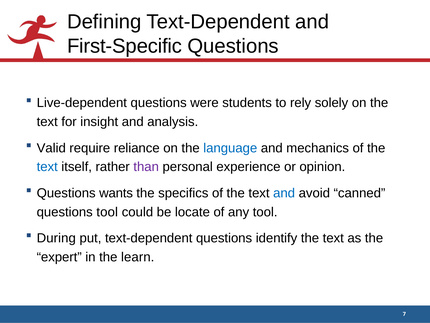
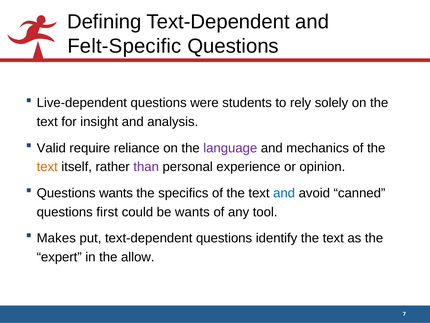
First-Specific: First-Specific -> Felt-Specific
language colour: blue -> purple
text at (47, 167) colour: blue -> orange
questions tool: tool -> first
be locate: locate -> wants
During: During -> Makes
learn: learn -> allow
